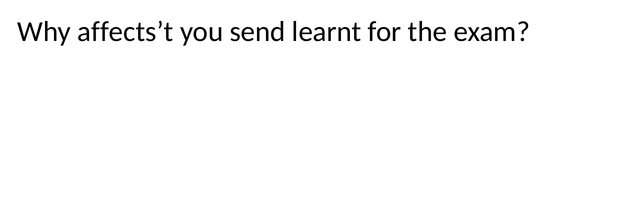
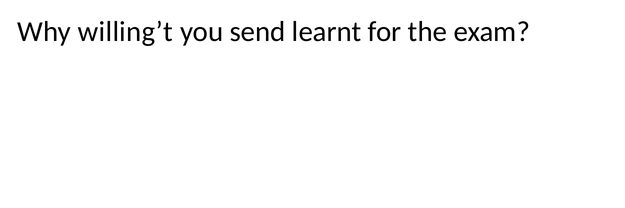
affects’t: affects’t -> willing’t
